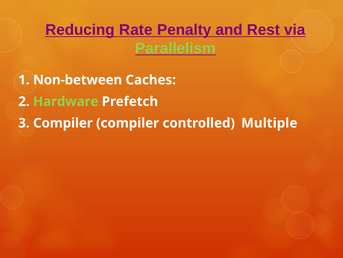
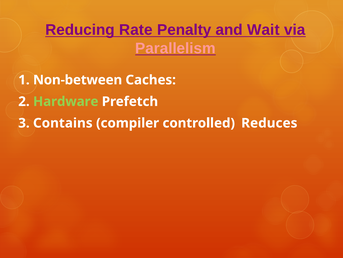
Rest: Rest -> Wait
Parallelism colour: light green -> pink
3 Compiler: Compiler -> Contains
Multiple: Multiple -> Reduces
